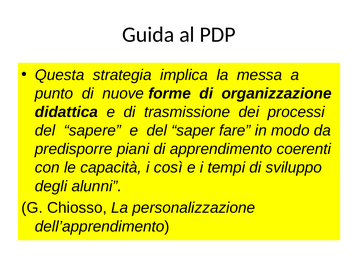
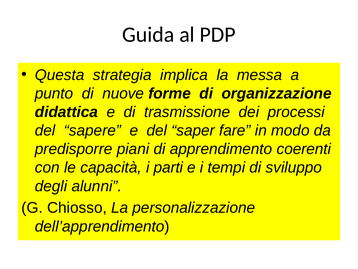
così: così -> parti
